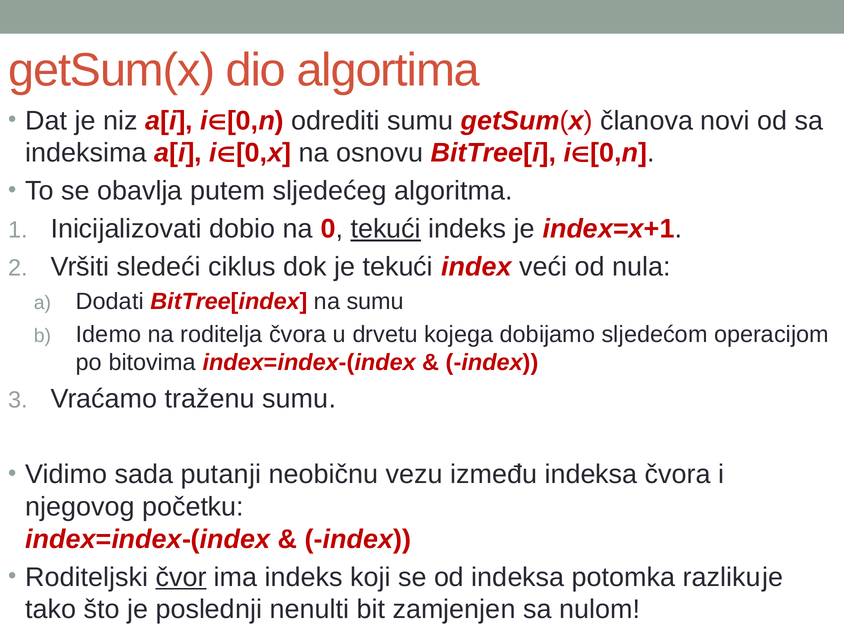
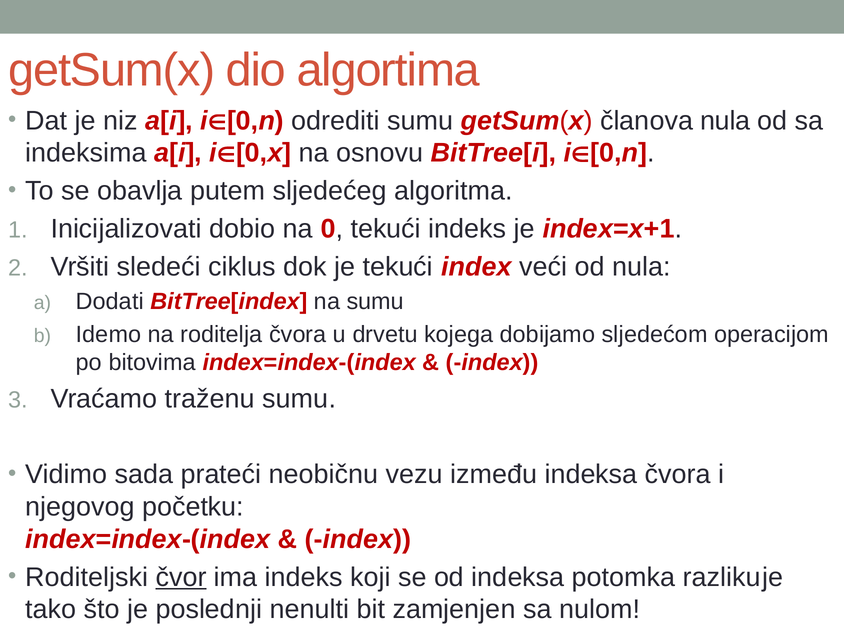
članova novi: novi -> nula
tekući at (386, 229) underline: present -> none
putanji: putanji -> prateći
